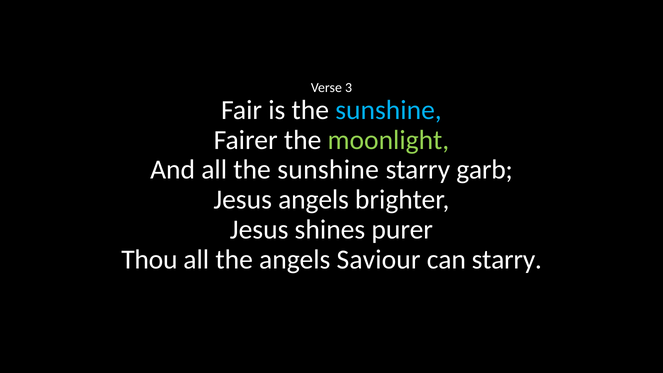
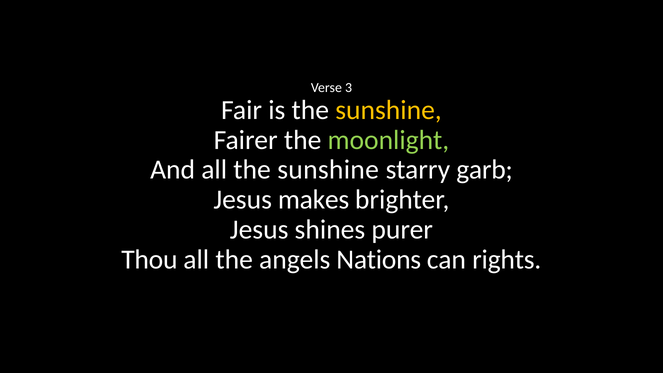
sunshine at (389, 110) colour: light blue -> yellow
Jesus angels: angels -> makes
Saviour: Saviour -> Nations
can starry: starry -> rights
